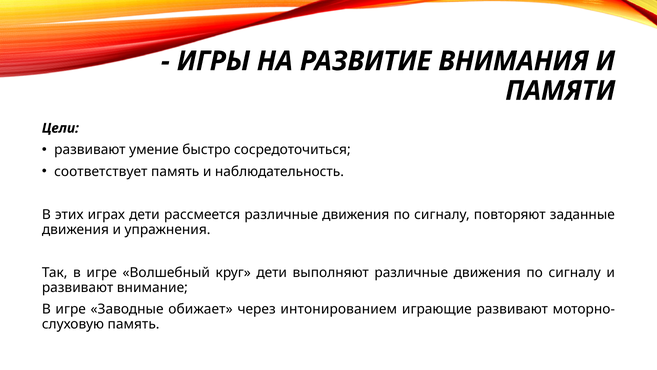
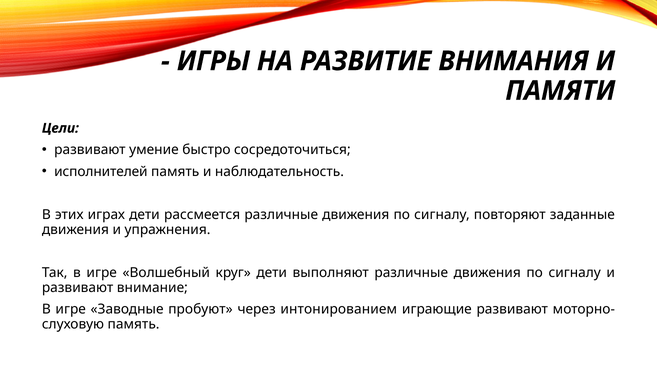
соответствует: соответствует -> исполнителей
обижает: обижает -> пробуют
